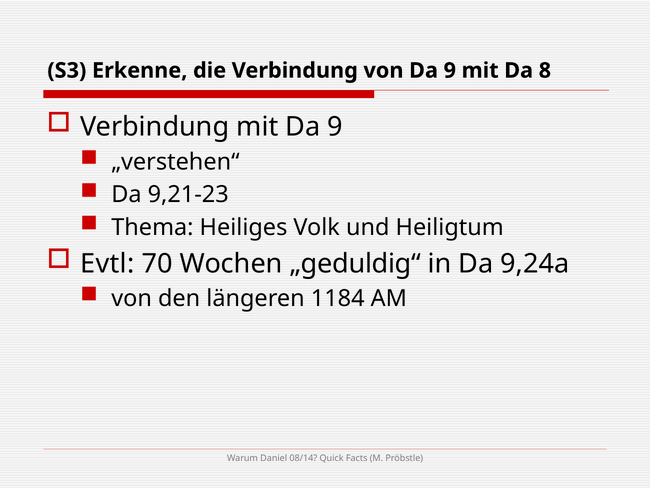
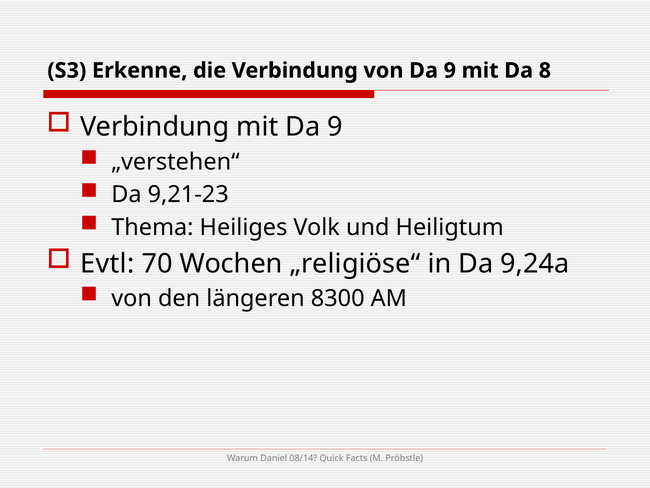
„geduldig“: „geduldig“ -> „religiöse“
1184: 1184 -> 8300
